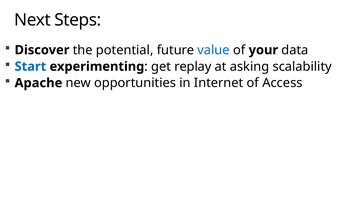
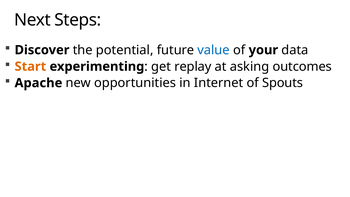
Start colour: blue -> orange
scalability: scalability -> outcomes
Access: Access -> Spouts
